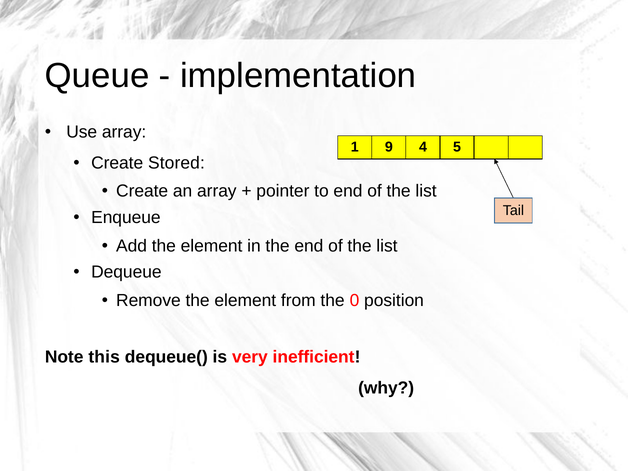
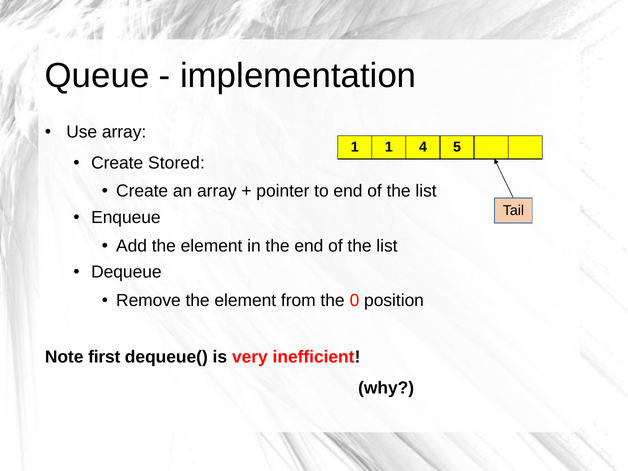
1 9: 9 -> 1
this: this -> first
